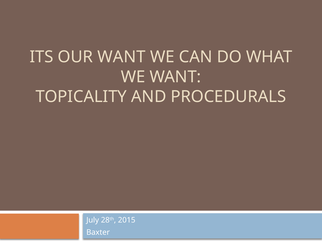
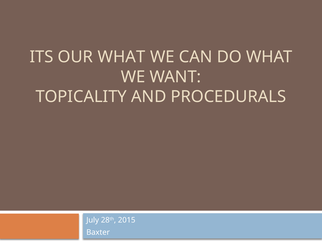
OUR WANT: WANT -> WHAT
